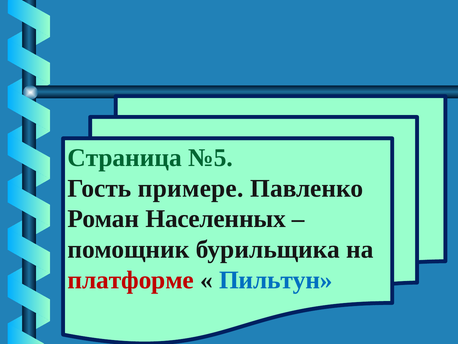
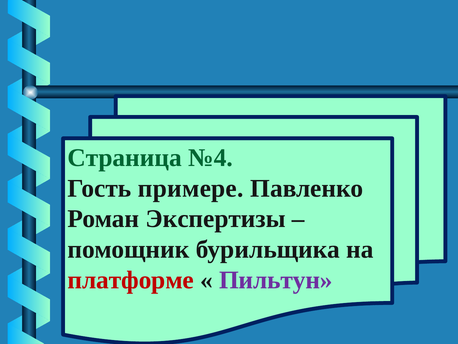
№5: №5 -> №4
Населенных: Населенных -> Экспертизы
Пильтун colour: blue -> purple
